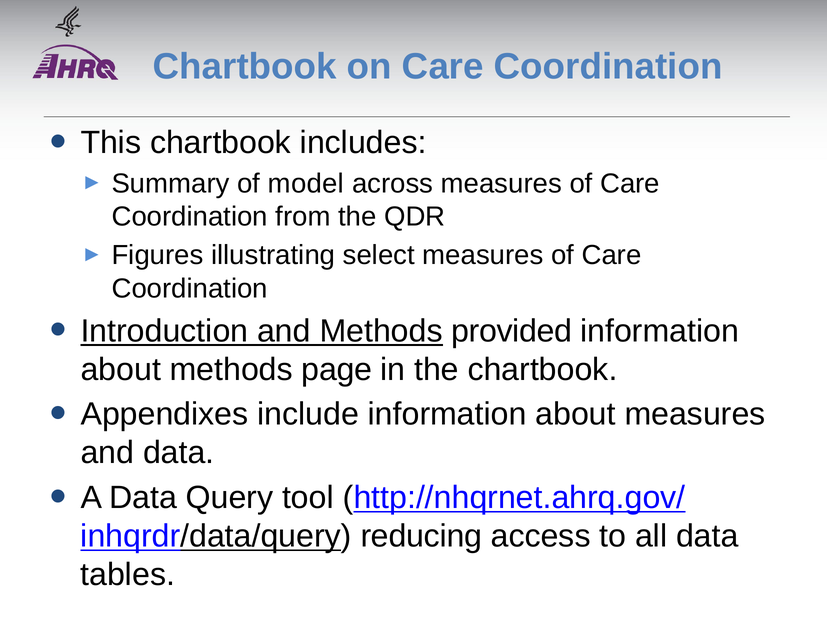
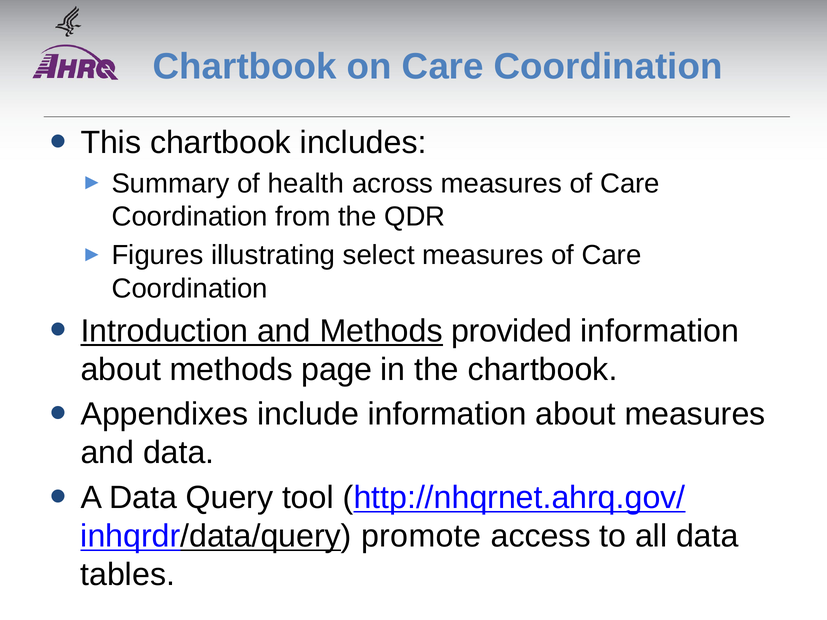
model: model -> health
reducing: reducing -> promote
